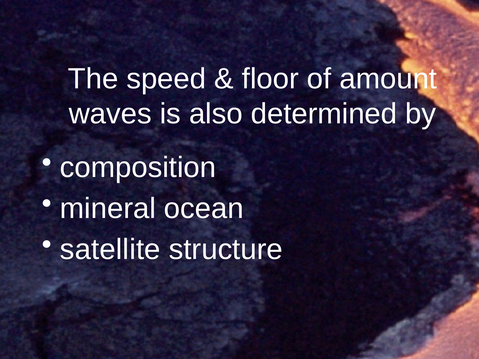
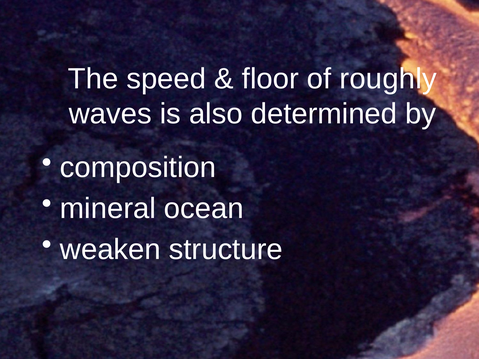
amount: amount -> roughly
satellite: satellite -> weaken
